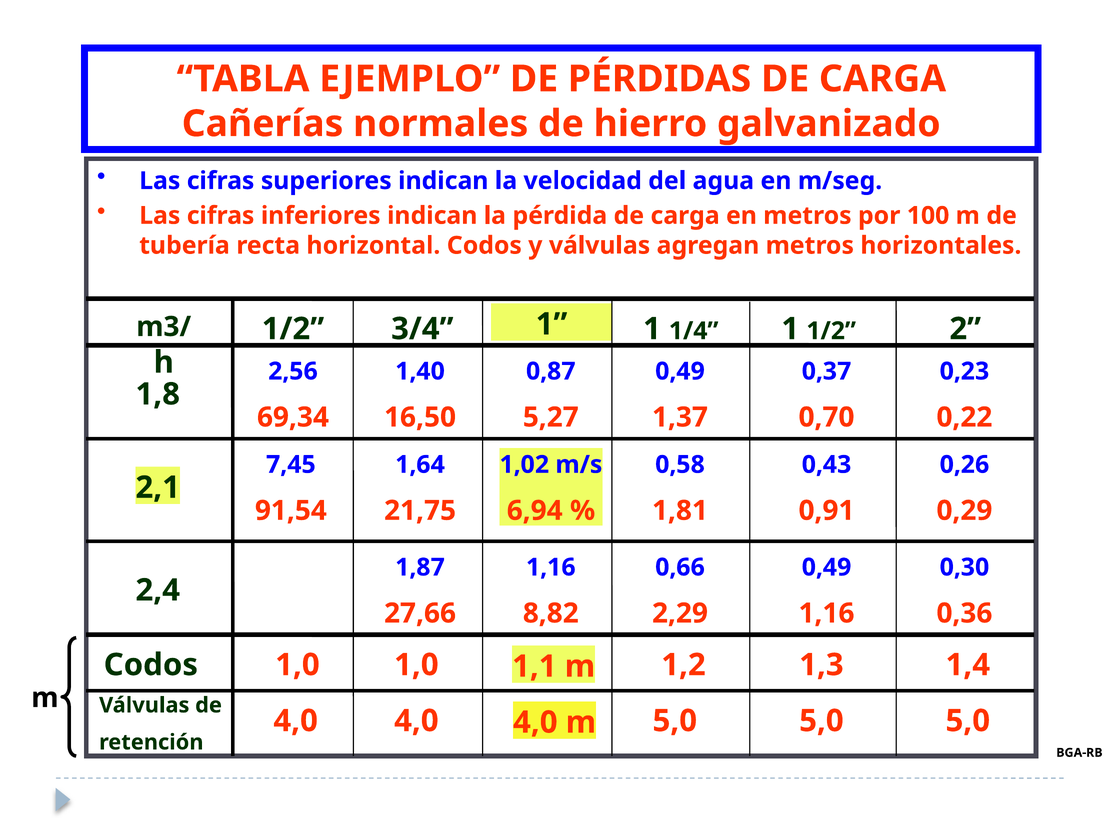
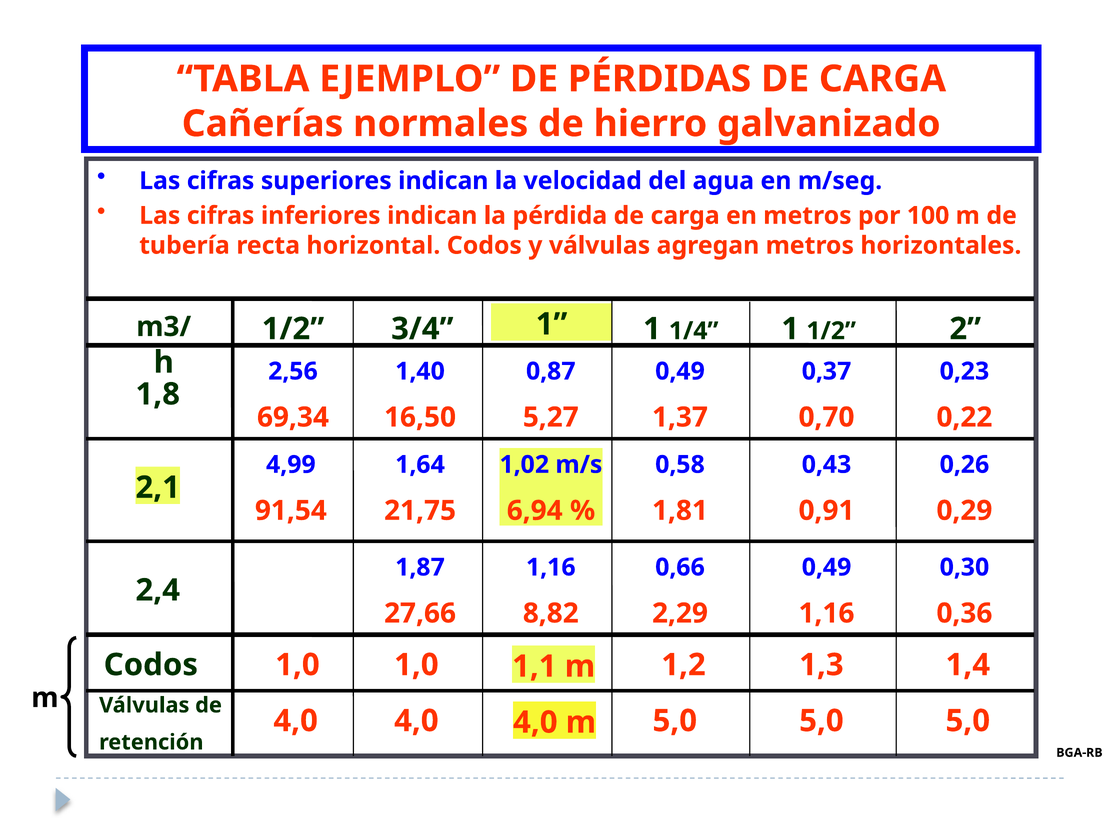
7,45: 7,45 -> 4,99
